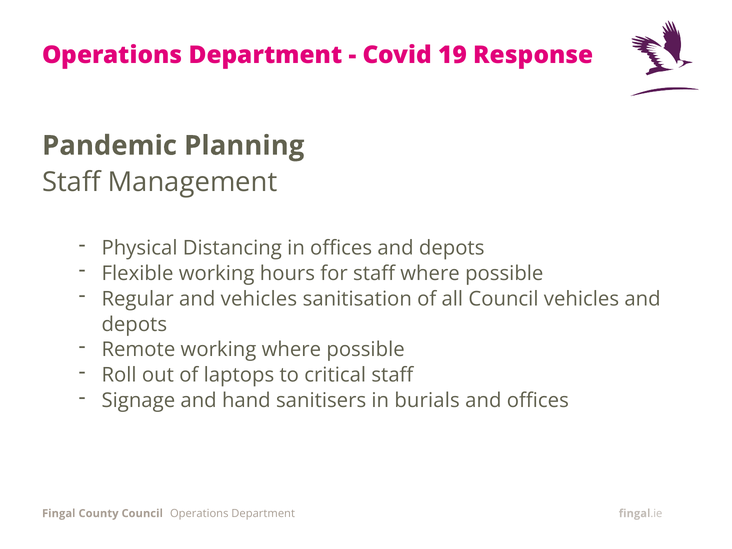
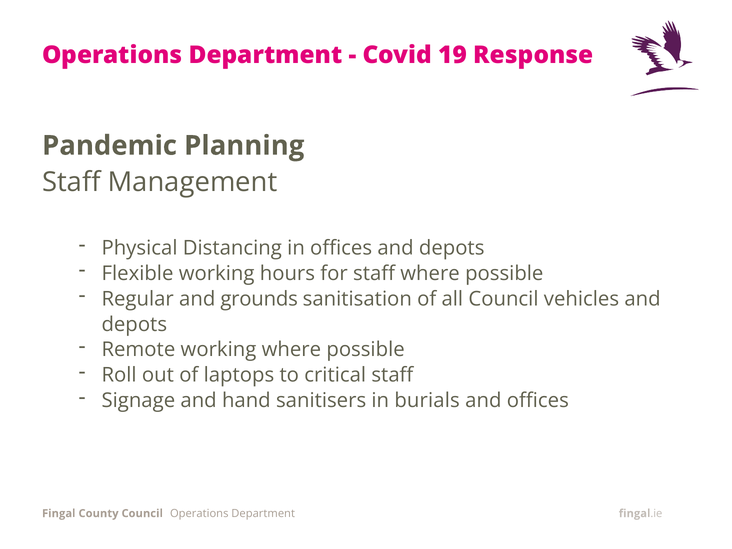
and vehicles: vehicles -> grounds
